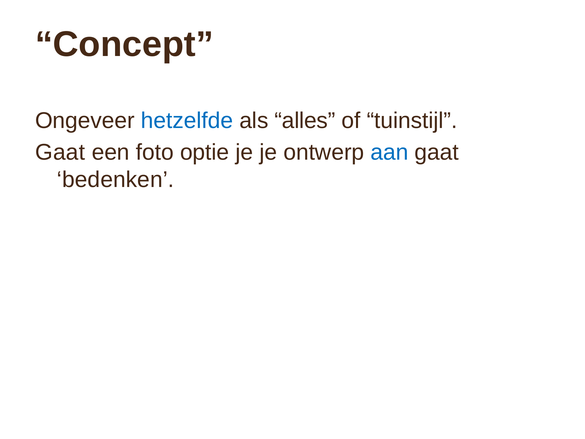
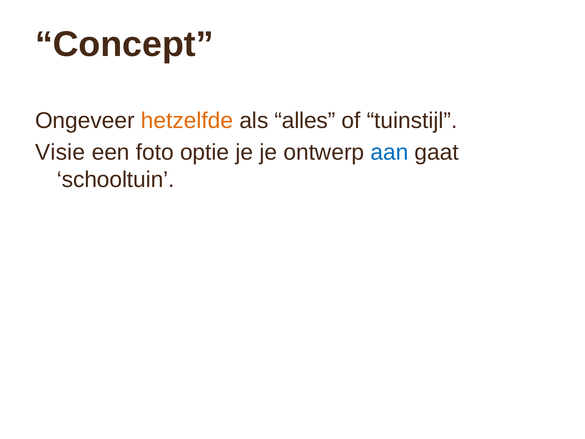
hetzelfde colour: blue -> orange
Gaat at (60, 152): Gaat -> Visie
bedenken: bedenken -> schooltuin
